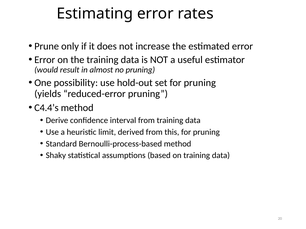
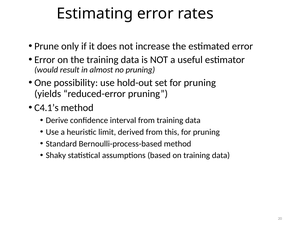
C4.4’s: C4.4’s -> C4.1’s
